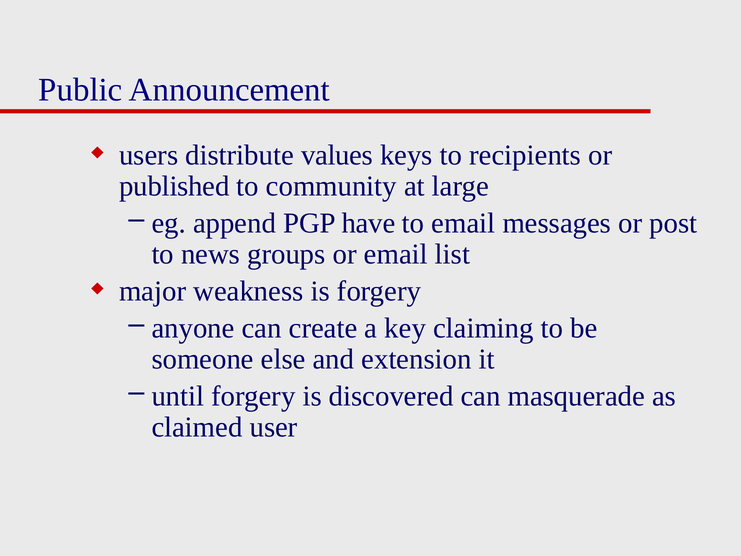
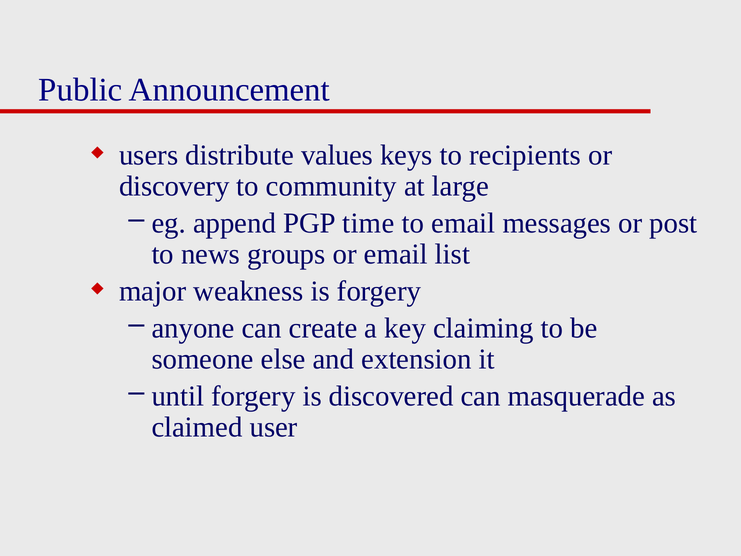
published: published -> discovery
have: have -> time
